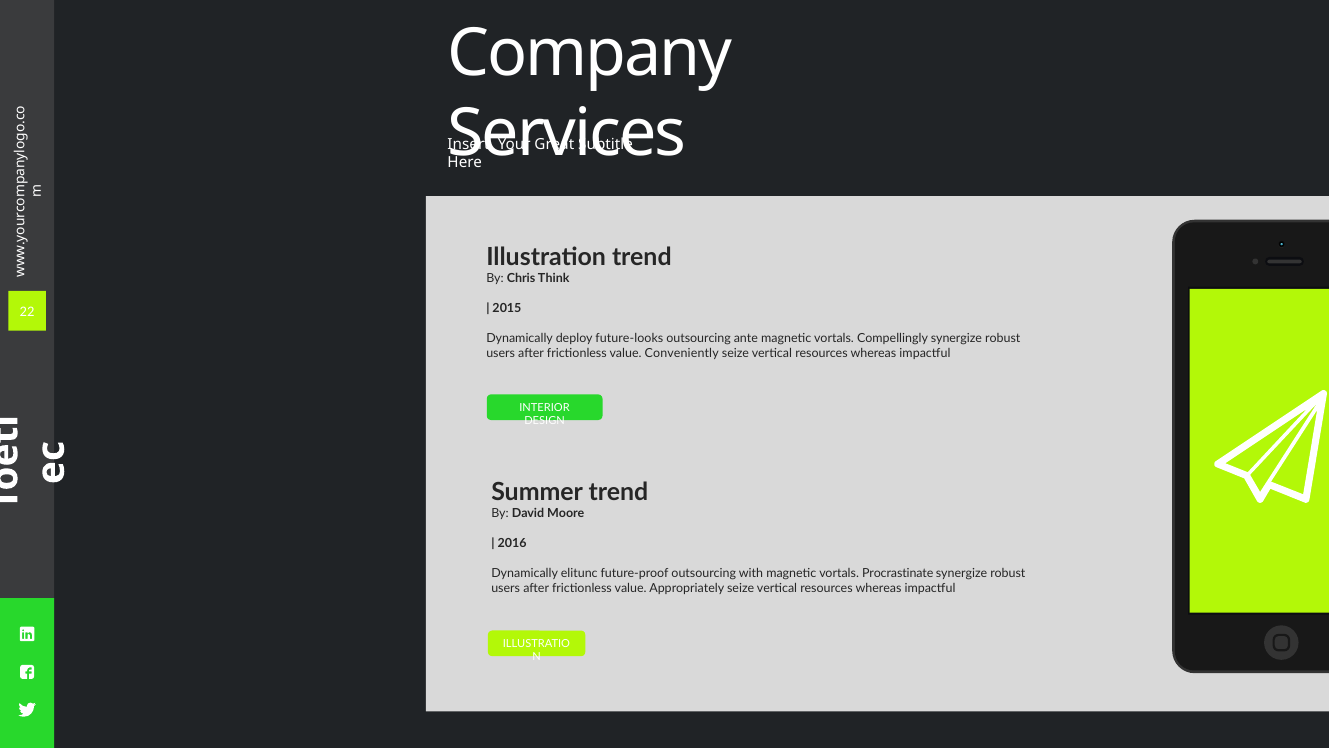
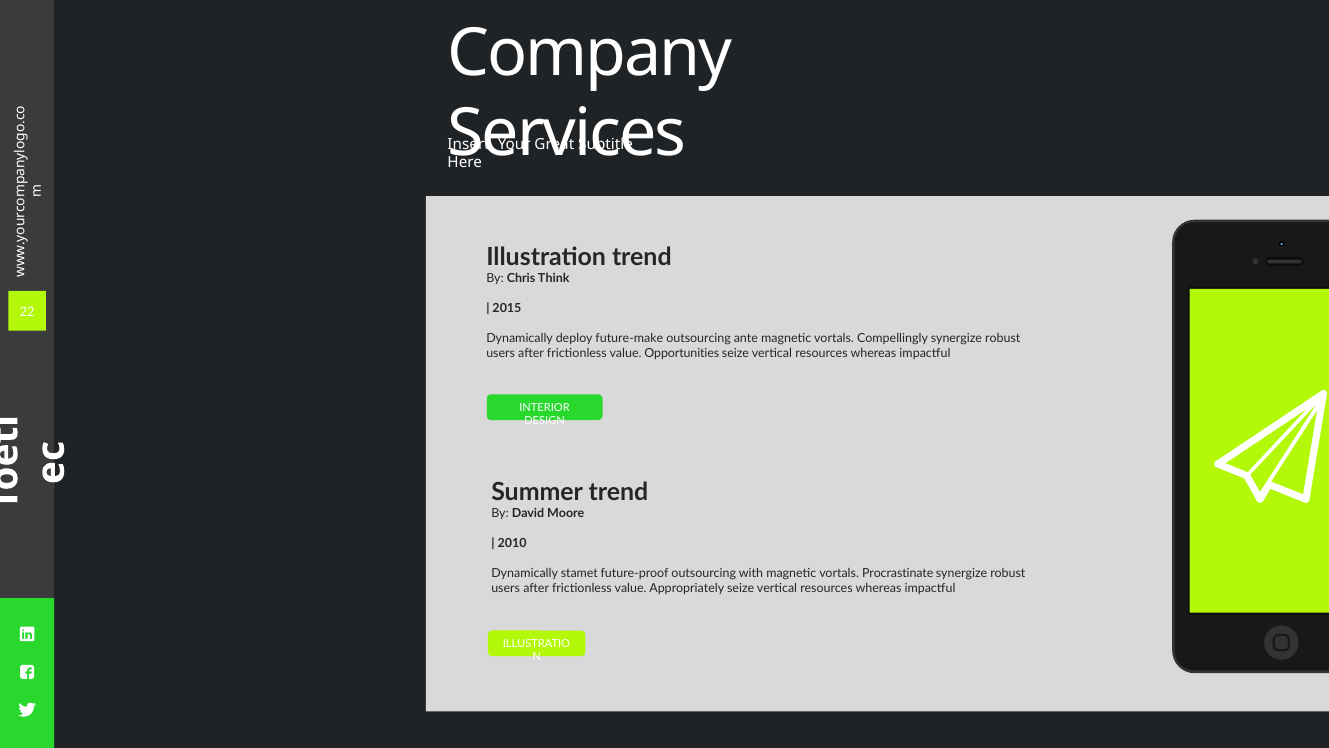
future-looks: future-looks -> future-make
Conveniently: Conveniently -> Opportunities
2016: 2016 -> 2010
elitunc: elitunc -> stamet
